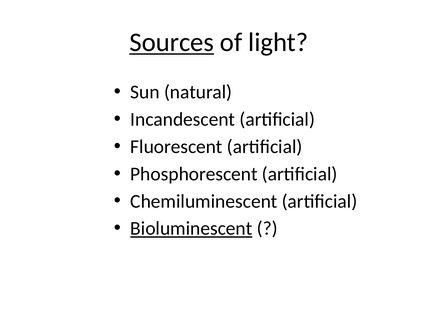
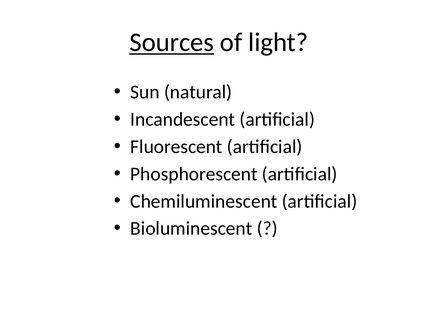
Bioluminescent underline: present -> none
